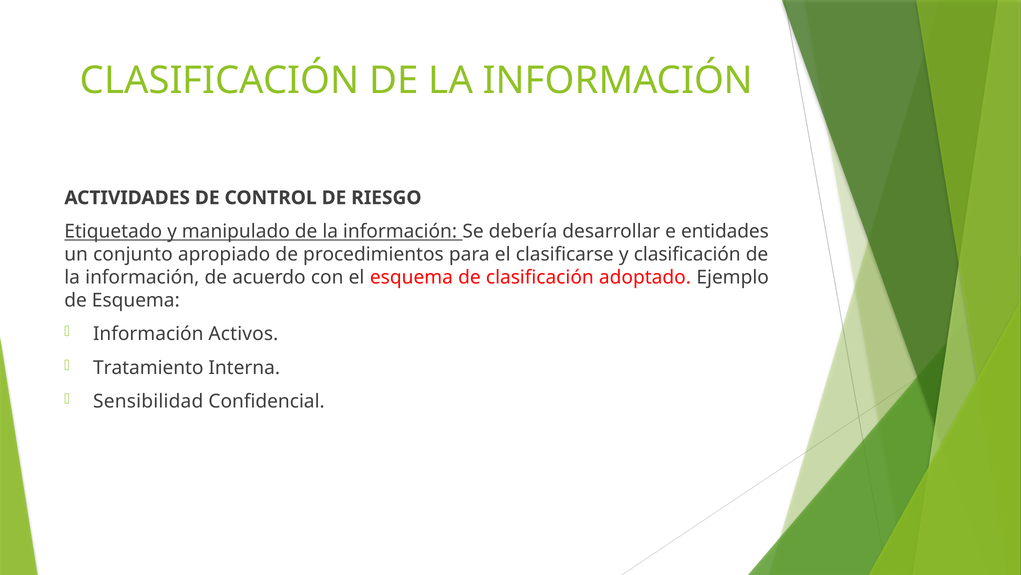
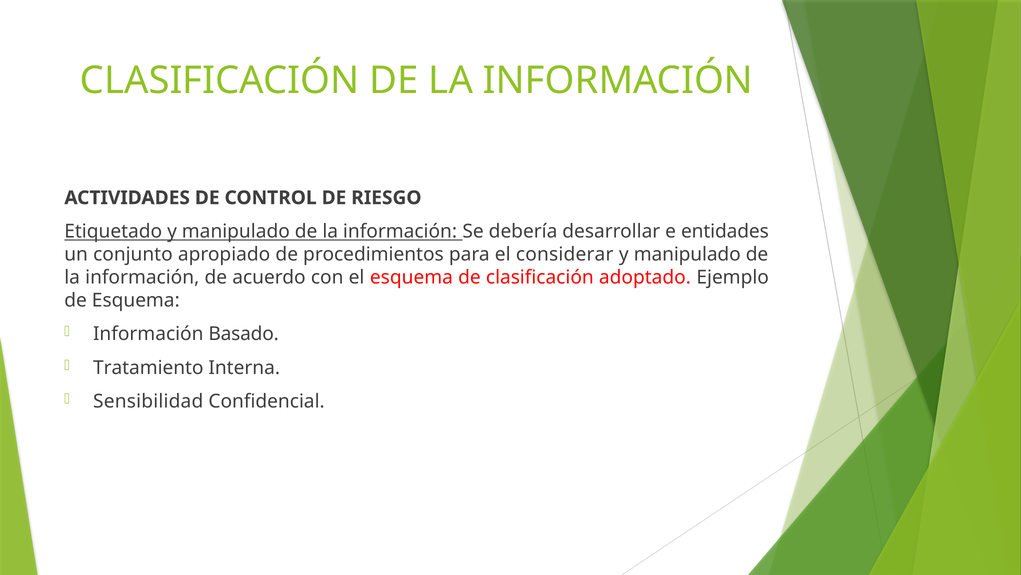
clasificarse: clasificarse -> considerar
clasificación at (687, 254): clasificación -> manipulado
Activos: Activos -> Basado
